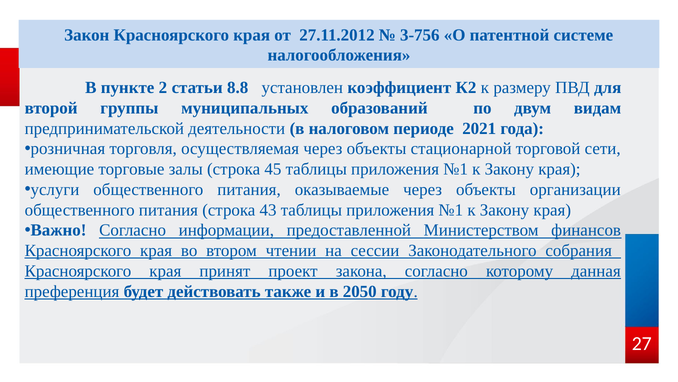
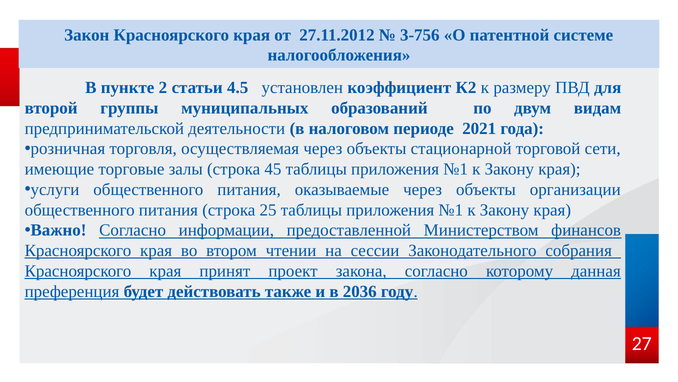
8.8: 8.8 -> 4.5
43: 43 -> 25
2050: 2050 -> 2036
